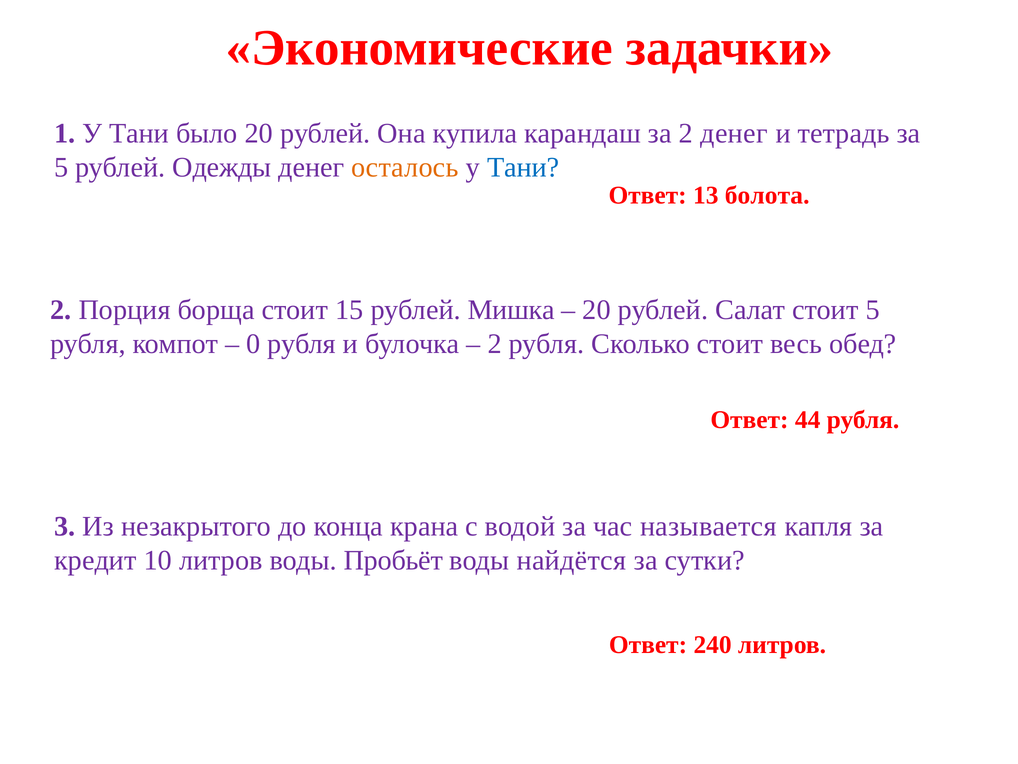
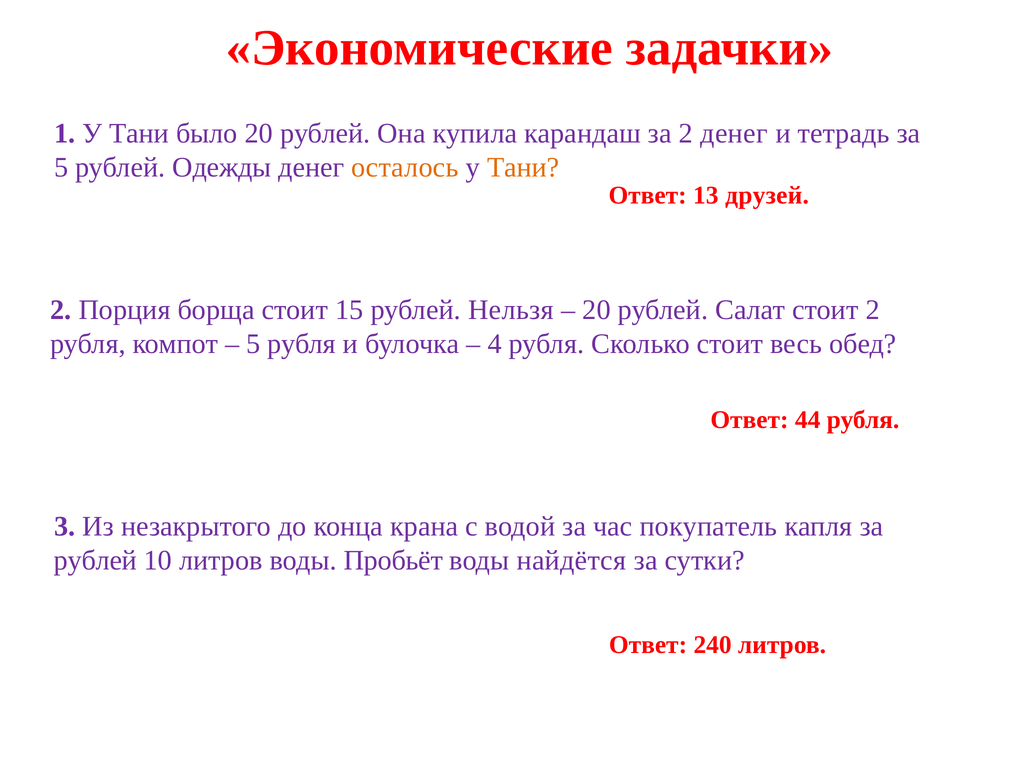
Тани at (523, 167) colour: blue -> orange
болота: болота -> друзей
Мишка: Мишка -> Нельзя
стоит 5: 5 -> 2
0 at (253, 343): 0 -> 5
2 at (495, 343): 2 -> 4
называется: называется -> покупатель
кредит at (95, 560): кредит -> рублей
